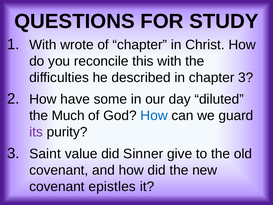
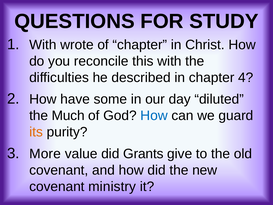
chapter 3: 3 -> 4
its colour: purple -> orange
Saint: Saint -> More
Sinner: Sinner -> Grants
epistles: epistles -> ministry
